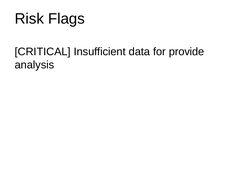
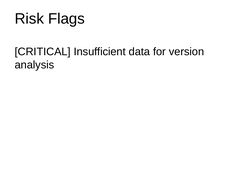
provide: provide -> version
